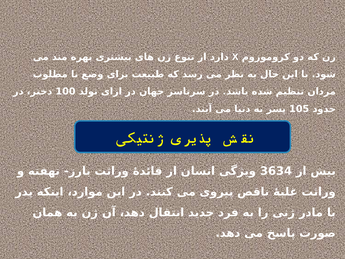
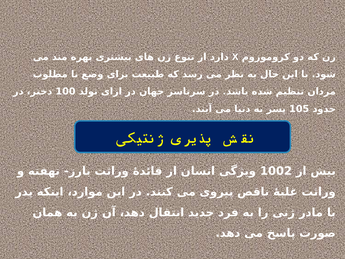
3634: 3634 -> 1002
